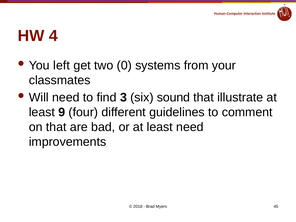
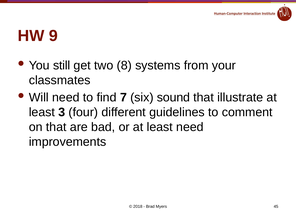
4: 4 -> 9
left: left -> still
0: 0 -> 8
3: 3 -> 7
9: 9 -> 3
